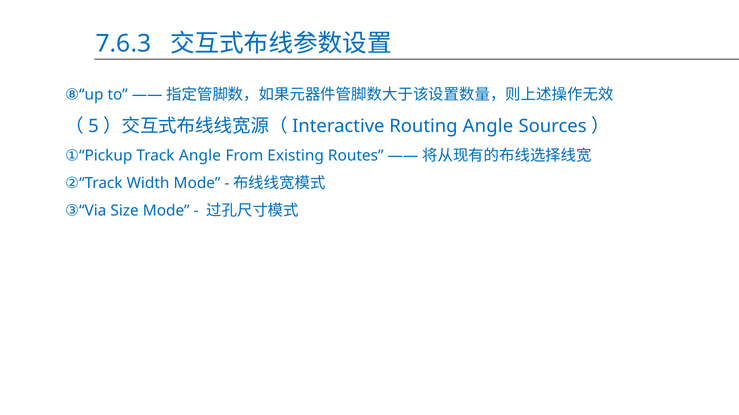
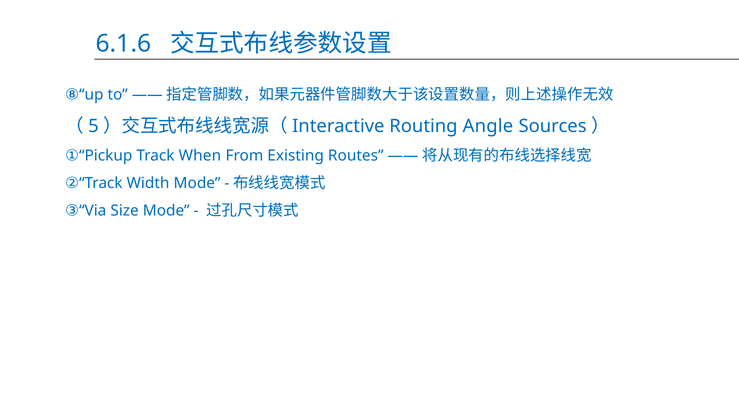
7.6.3: 7.6.3 -> 6.1.6
Track Angle: Angle -> When
